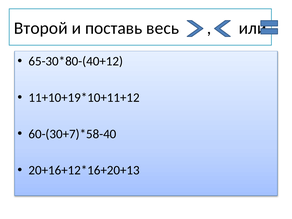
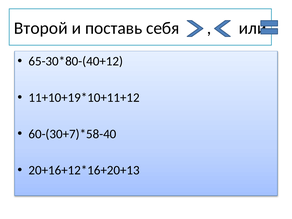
весь: весь -> себя
